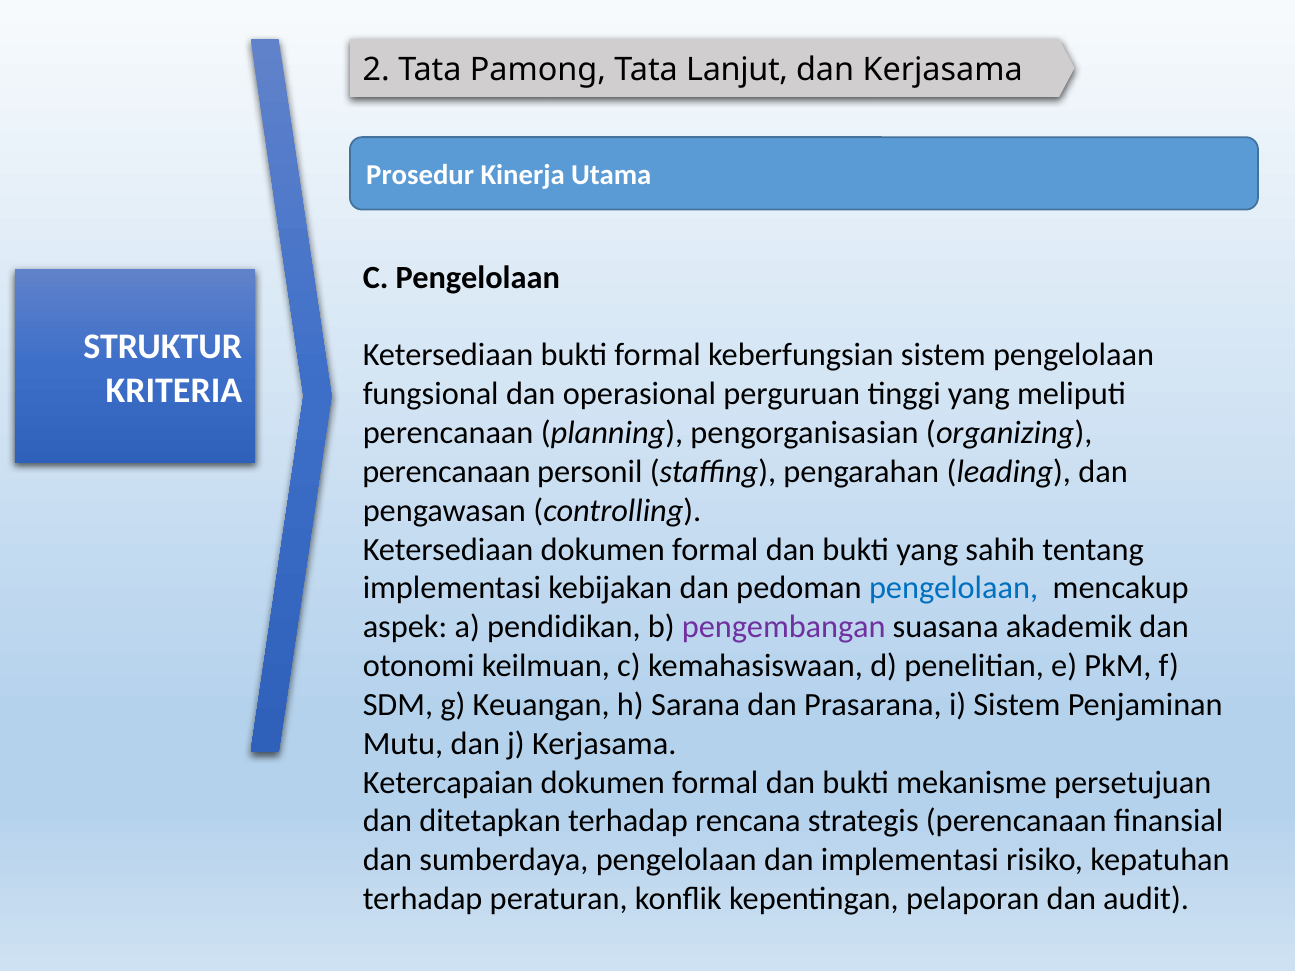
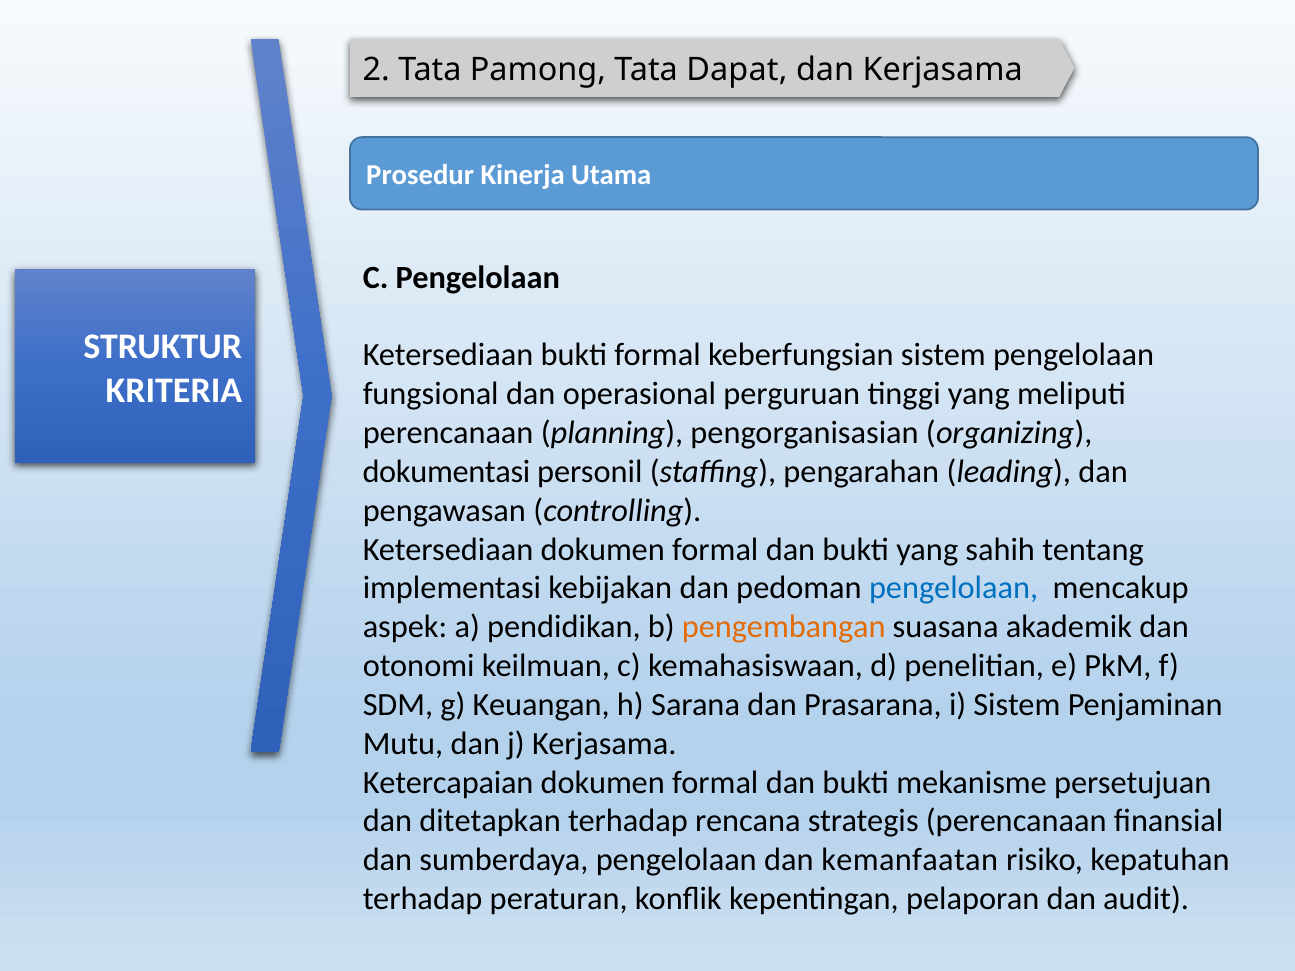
Lanjut: Lanjut -> Dapat
perencanaan at (446, 472): perencanaan -> dokumentasi
pengembangan colour: purple -> orange
dan implementasi: implementasi -> kemanfaatan
